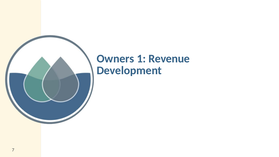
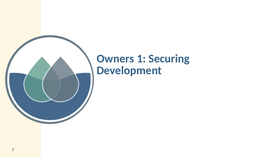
Revenue: Revenue -> Securing
